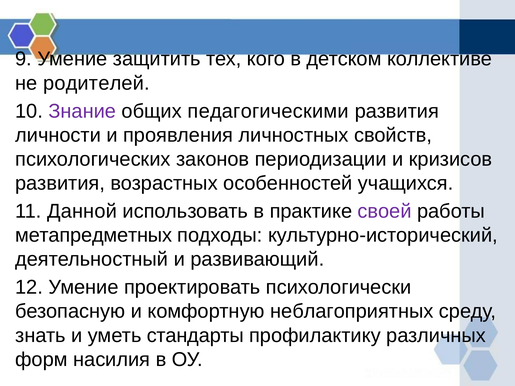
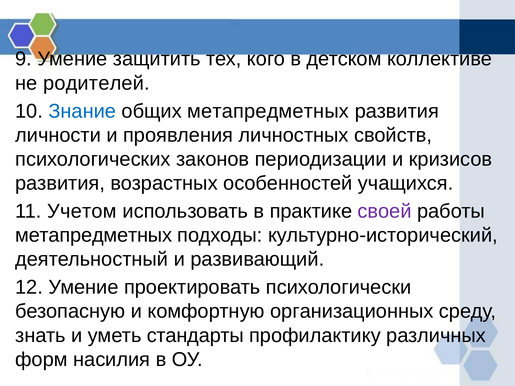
Знание colour: purple -> blue
общих педагогическими: педагогическими -> метапредметных
Данной: Данной -> Учетом
неблагоприятных: неблагоприятных -> организационных
